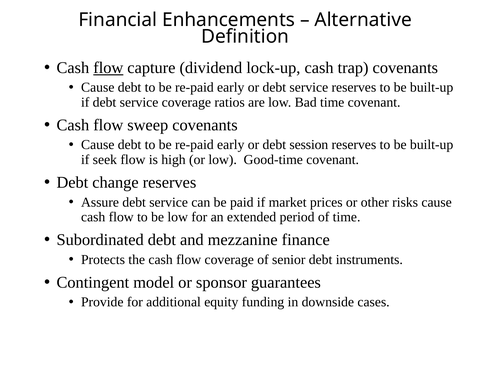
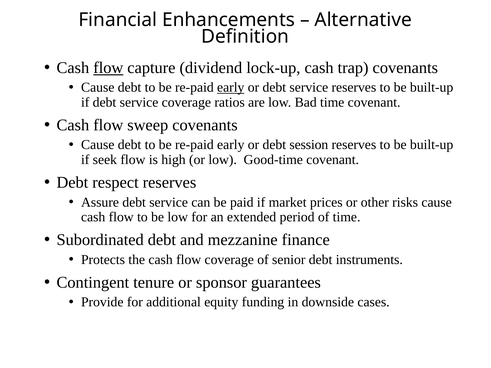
early at (231, 88) underline: none -> present
change: change -> respect
model: model -> tenure
